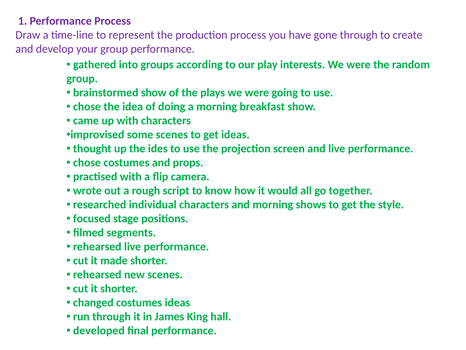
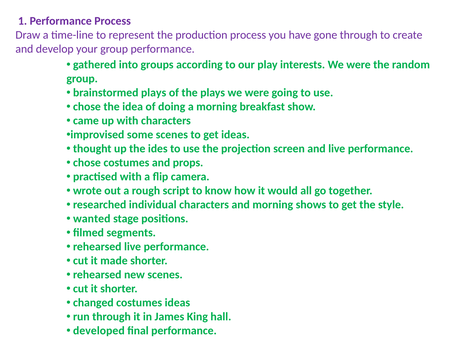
brainstormed show: show -> plays
focused: focused -> wanted
